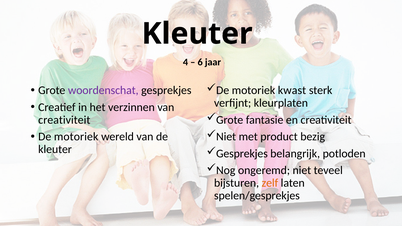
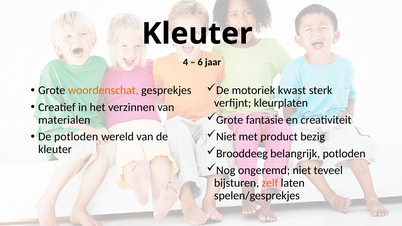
woordenschat colour: purple -> orange
creativiteit at (64, 120): creativiteit -> materialen
motoriek at (76, 137): motoriek -> potloden
Gesprekjes at (242, 154): Gesprekjes -> Brooddeeg
